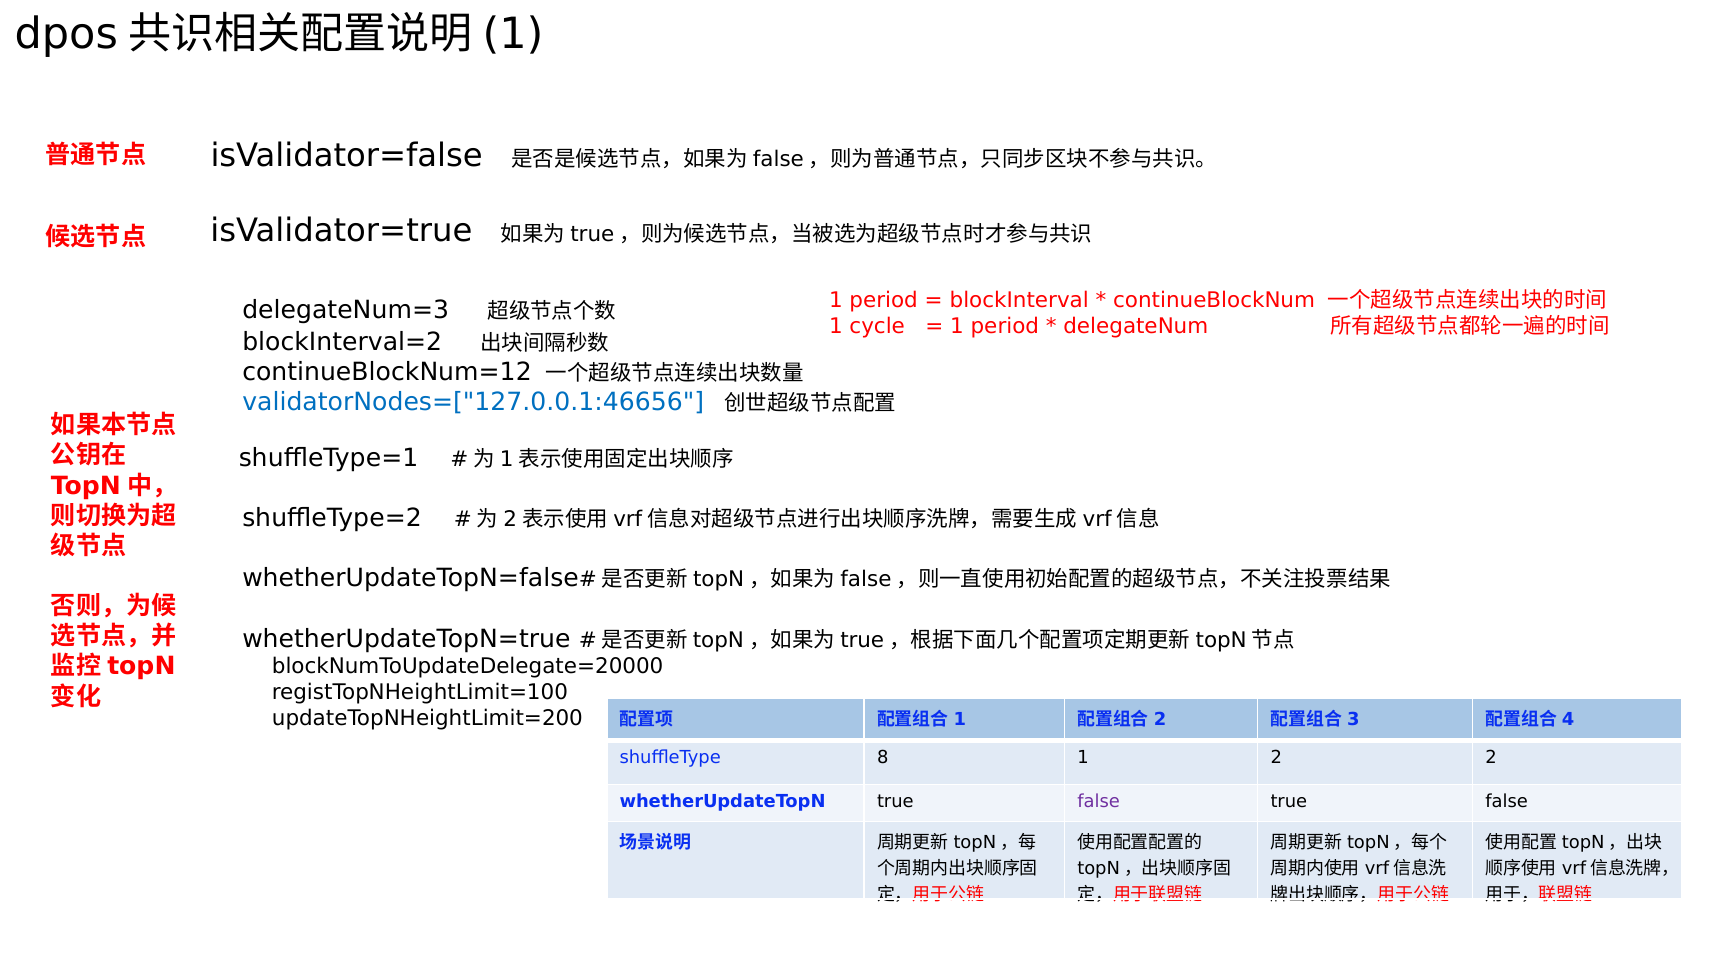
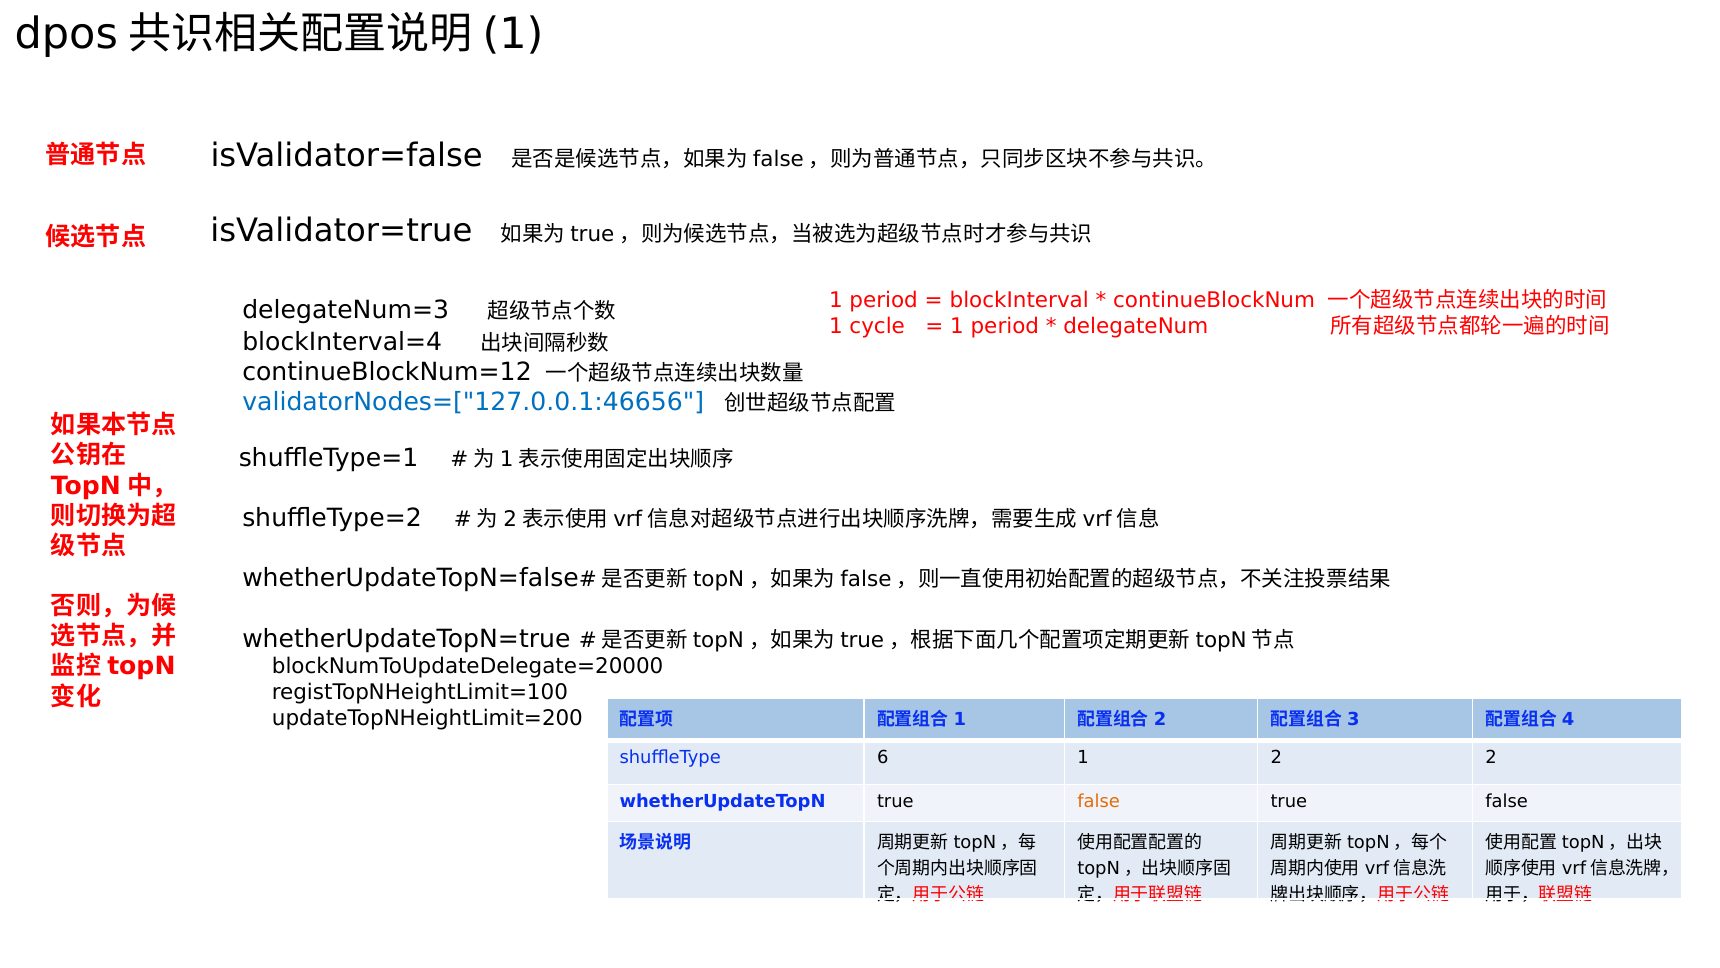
blockInterval=2: blockInterval=2 -> blockInterval=4
8: 8 -> 6
false at (1099, 801) colour: purple -> orange
